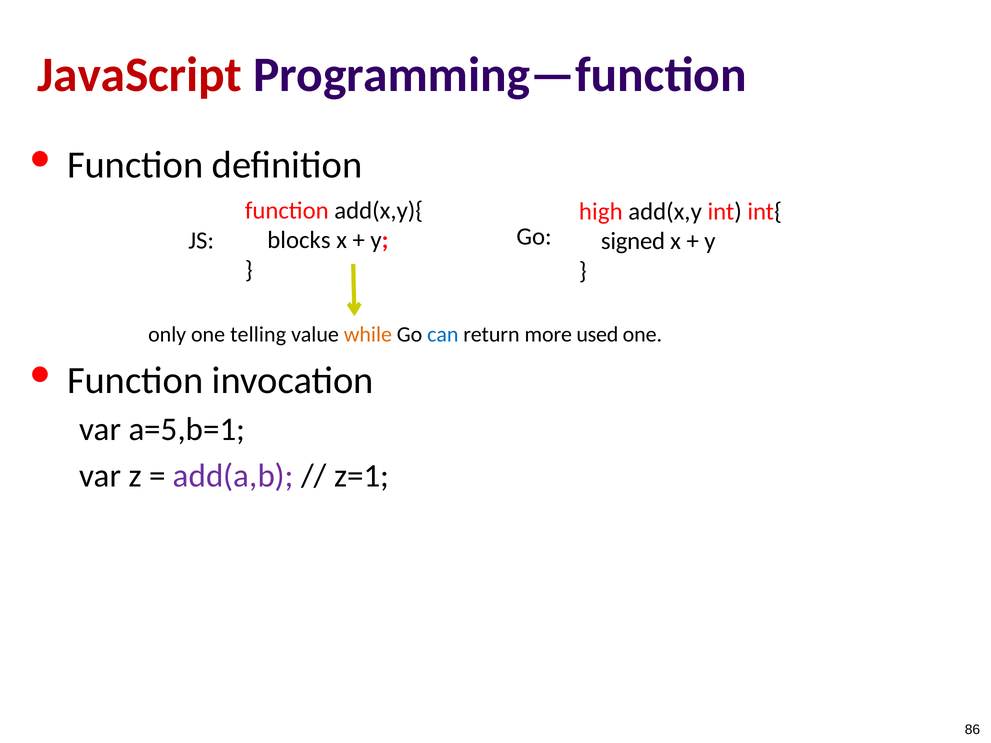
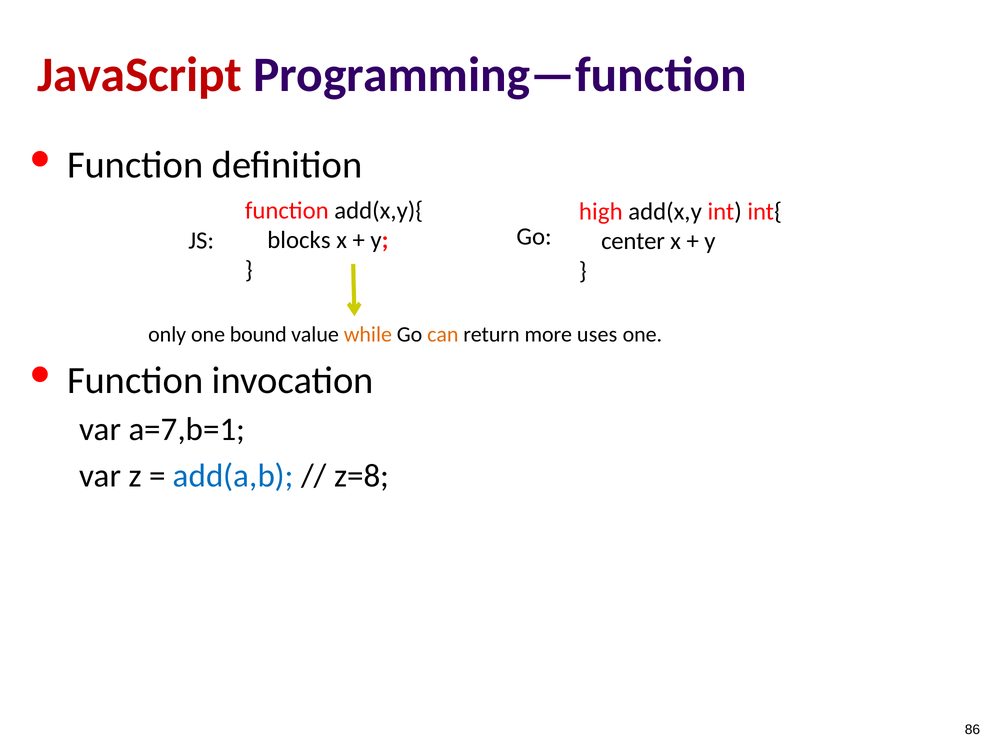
signed: signed -> center
telling: telling -> bound
can colour: blue -> orange
used: used -> uses
a=5,b=1: a=5,b=1 -> a=7,b=1
add(a,b colour: purple -> blue
z=1: z=1 -> z=8
